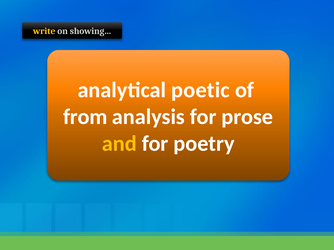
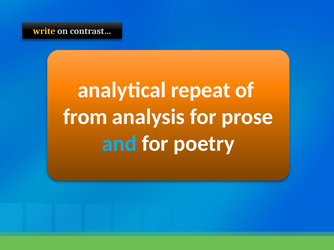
showing…: showing… -> contrast…
poetic: poetic -> repeat
and colour: yellow -> light blue
